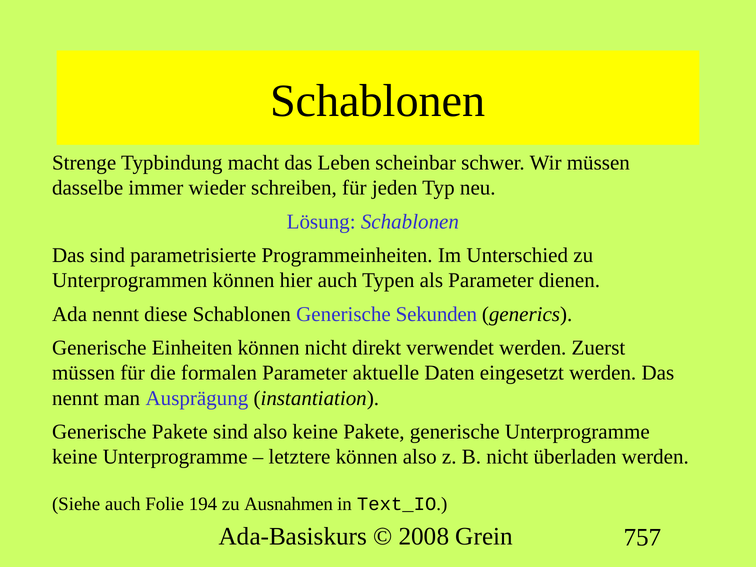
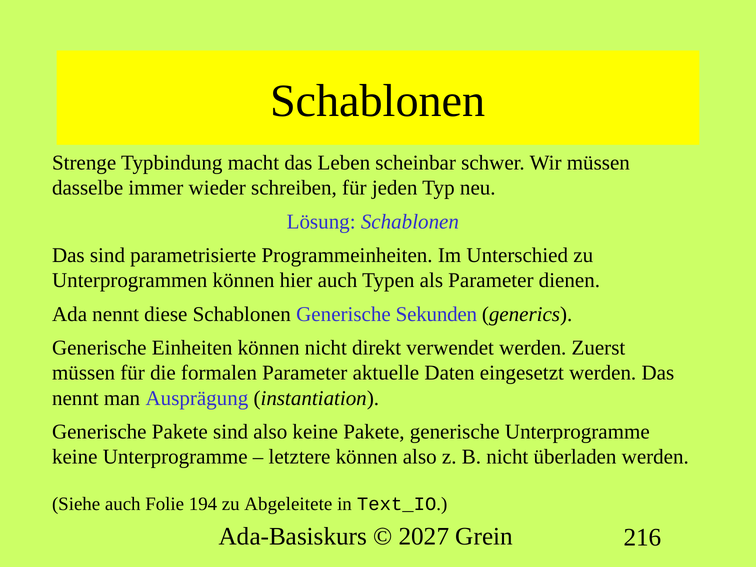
Ausnahmen: Ausnahmen -> Abgeleitete
2008: 2008 -> 2027
757: 757 -> 216
